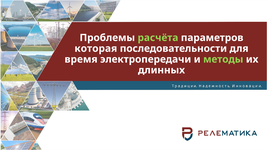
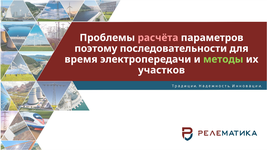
расчёта colour: light green -> pink
которая: которая -> поэтому
длинных: длинных -> участков
